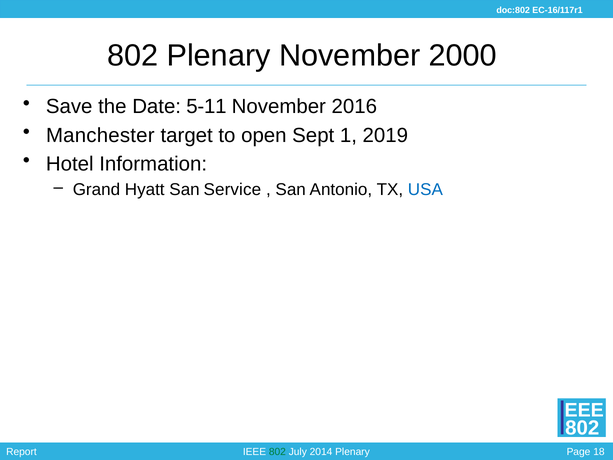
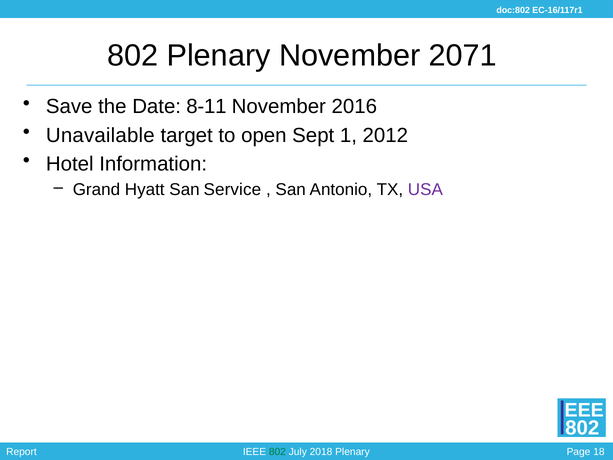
2000: 2000 -> 2071
5-11: 5-11 -> 8-11
Manchester: Manchester -> Unavailable
2019: 2019 -> 2012
USA colour: blue -> purple
2014: 2014 -> 2018
